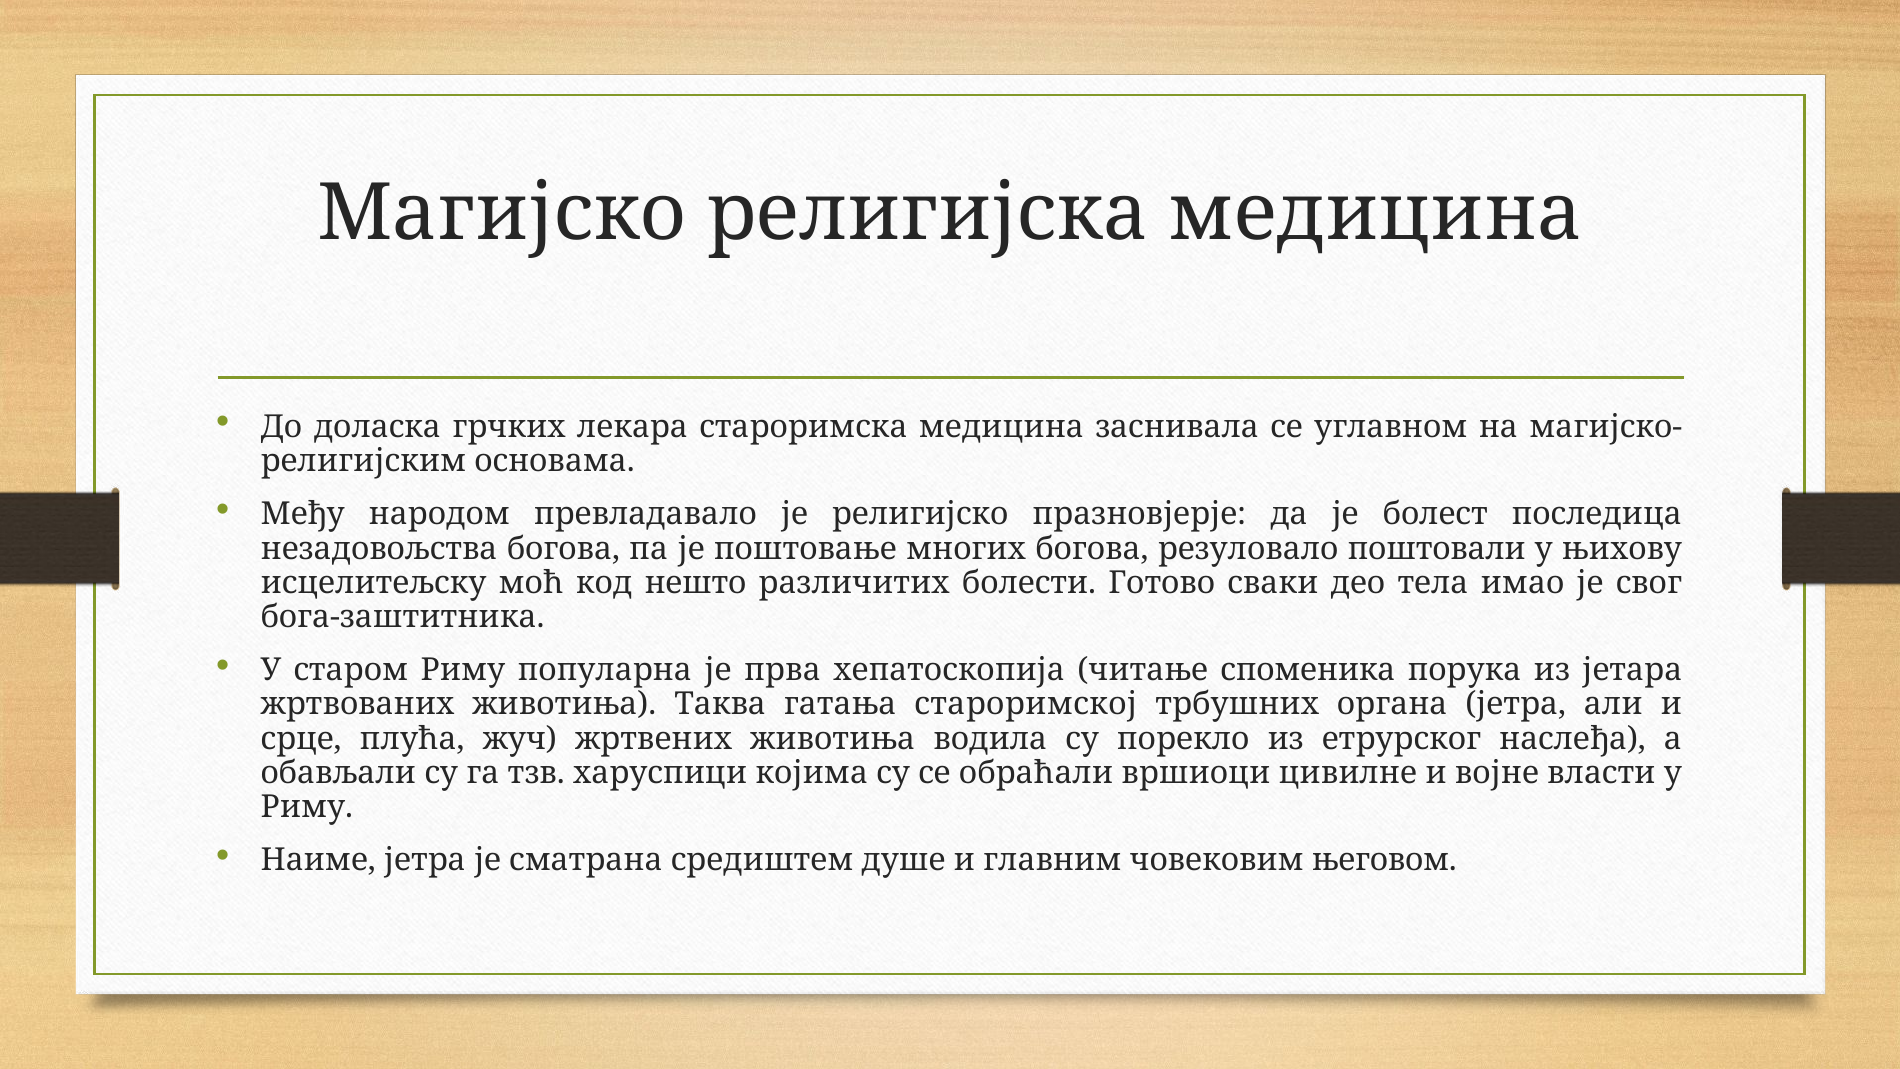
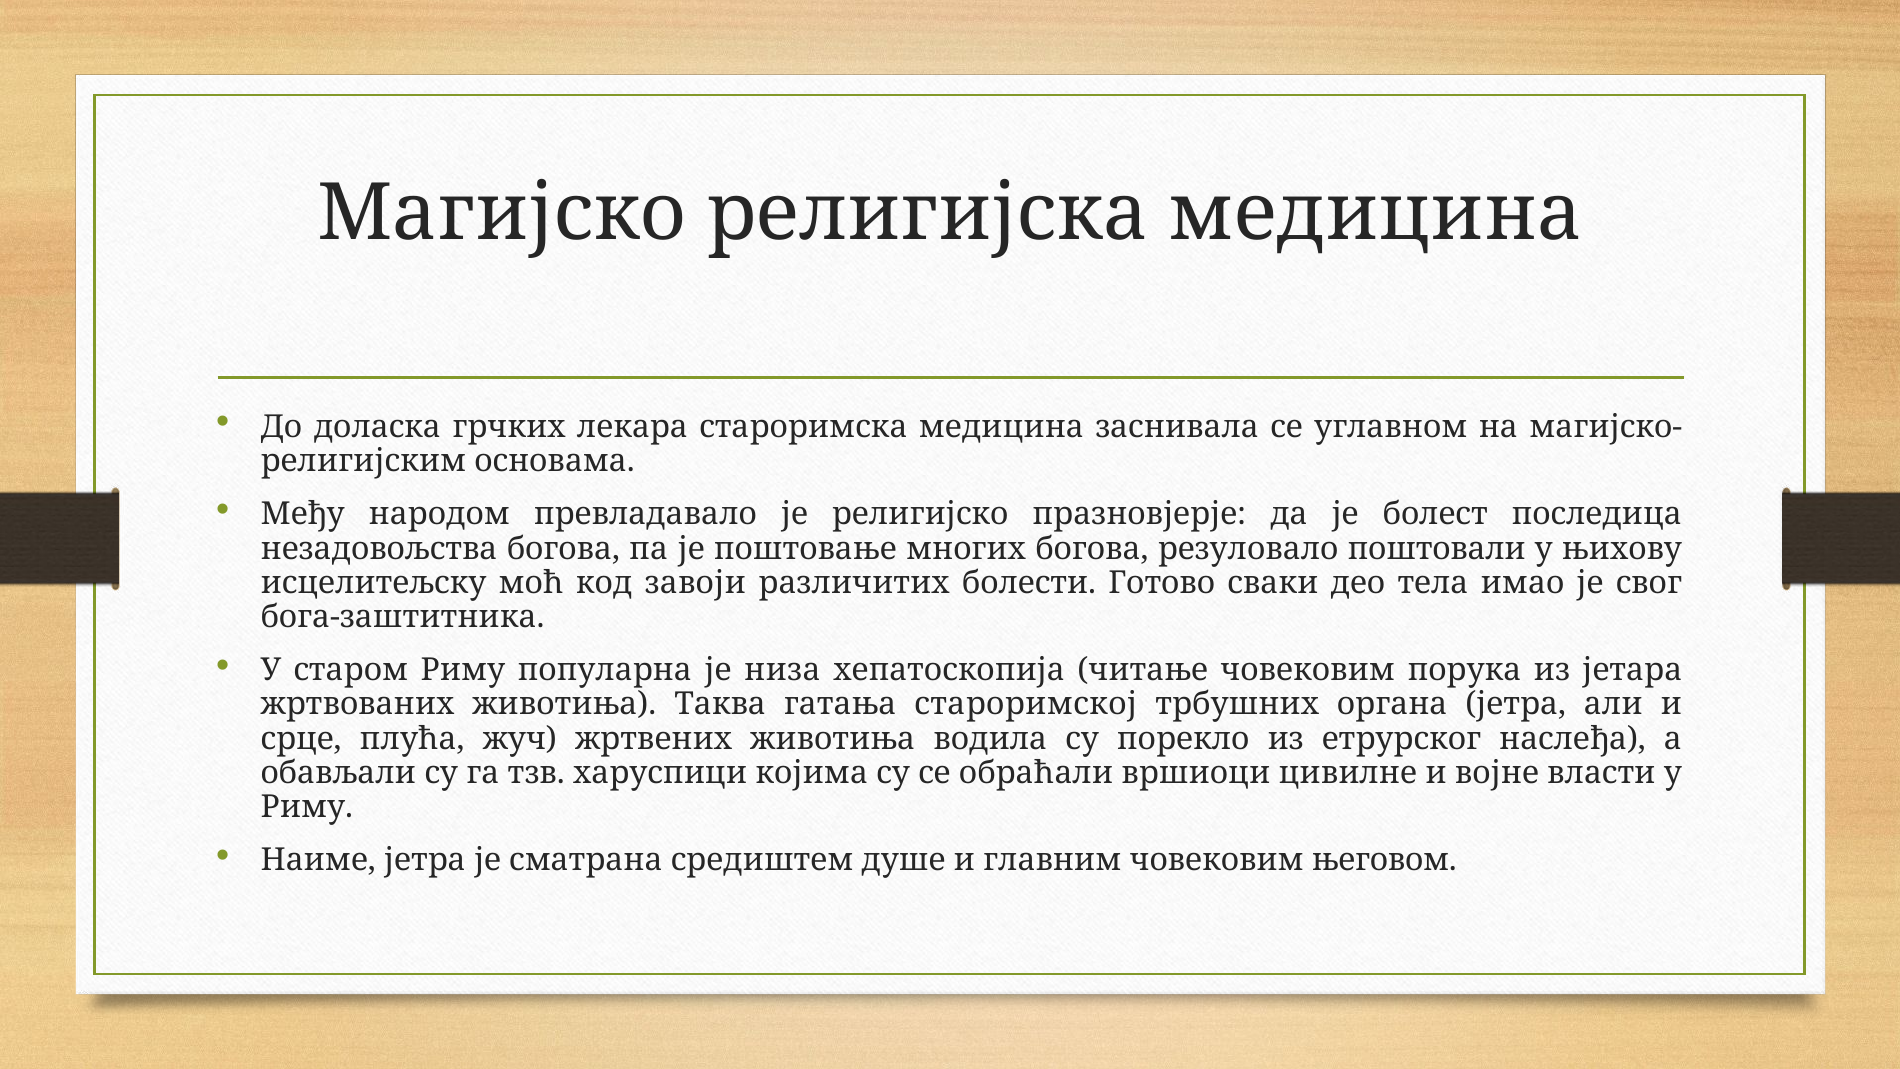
нешто: нешто -> завоји
прва: прва -> низа
читање споменика: споменика -> човековим
